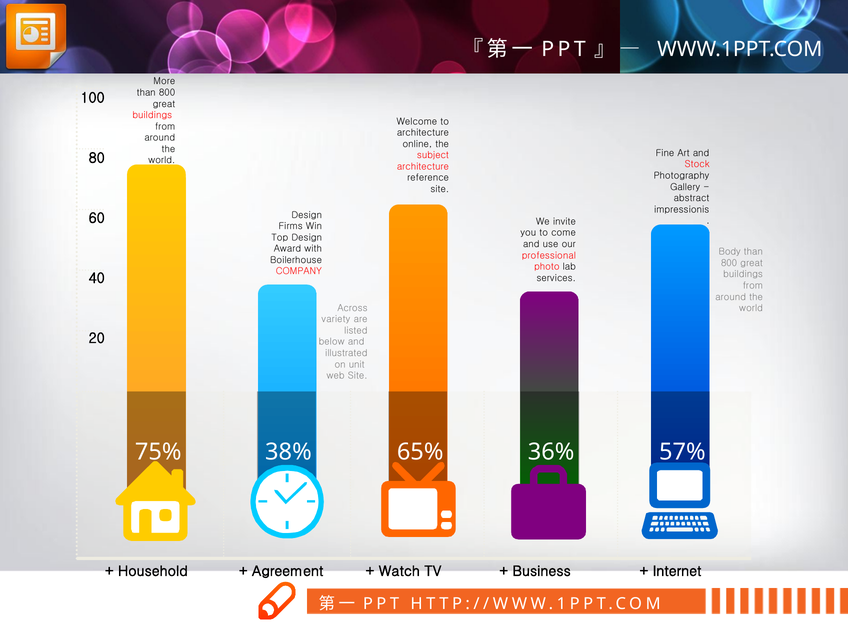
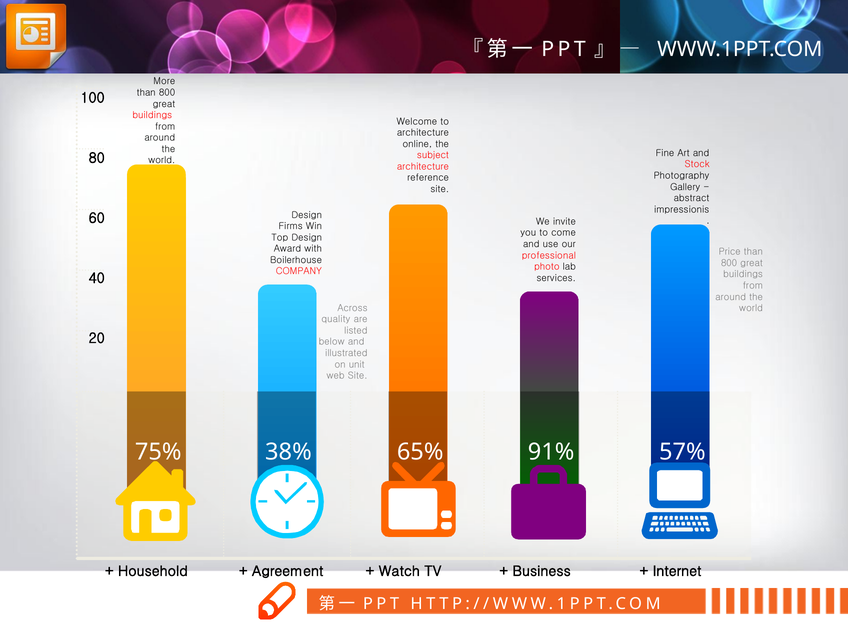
Body: Body -> Price
variety: variety -> quality
36%: 36% -> 91%
